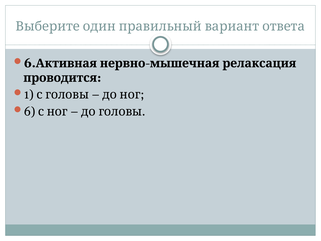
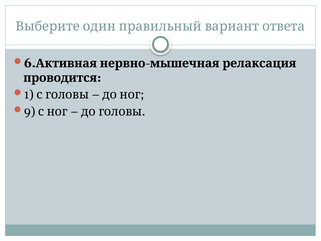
6 at (30, 111): 6 -> 9
